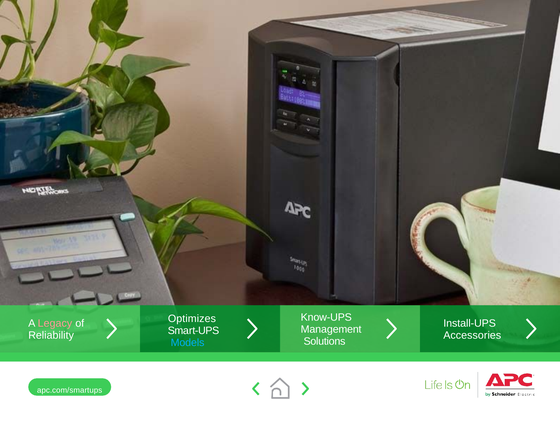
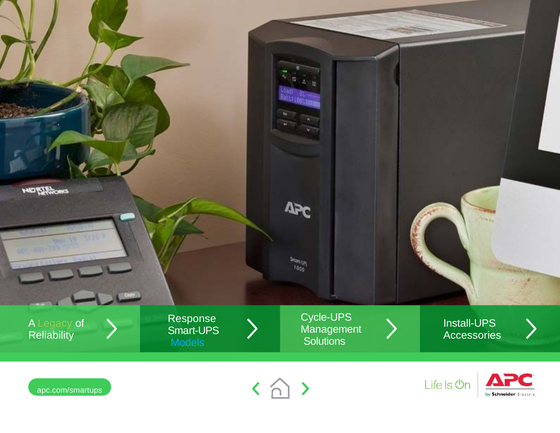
Know-UPS: Know-UPS -> Cycle-UPS
Optimizes: Optimizes -> Response
Legacy colour: pink -> light green
